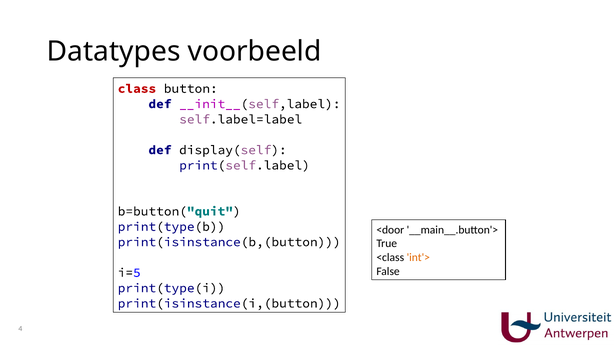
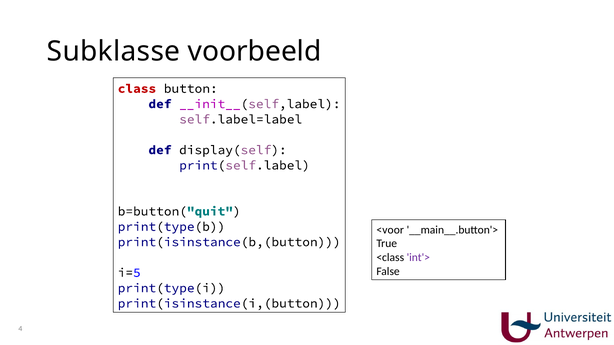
Datatypes: Datatypes -> Subklasse
<door: <door -> <voor
int'> colour: orange -> purple
